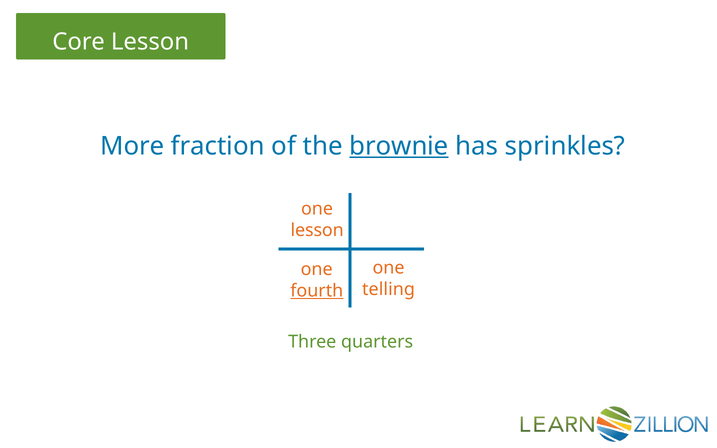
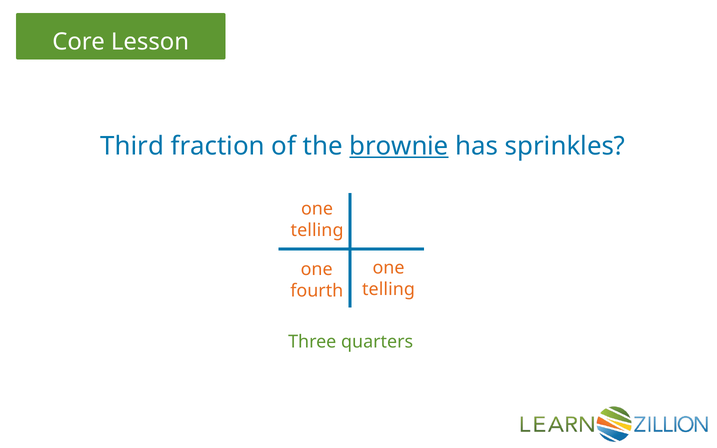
More: More -> Third
lesson at (317, 230): lesson -> telling
fourth underline: present -> none
